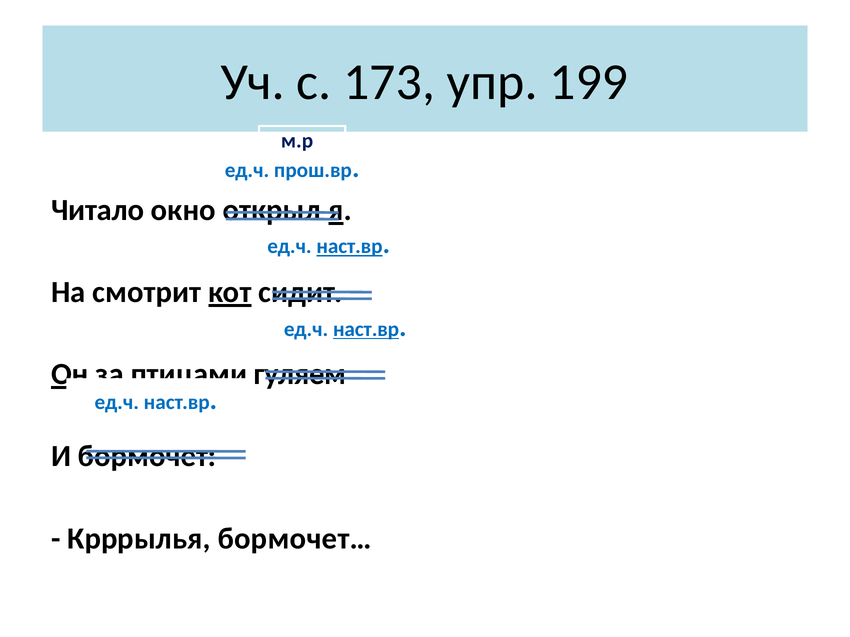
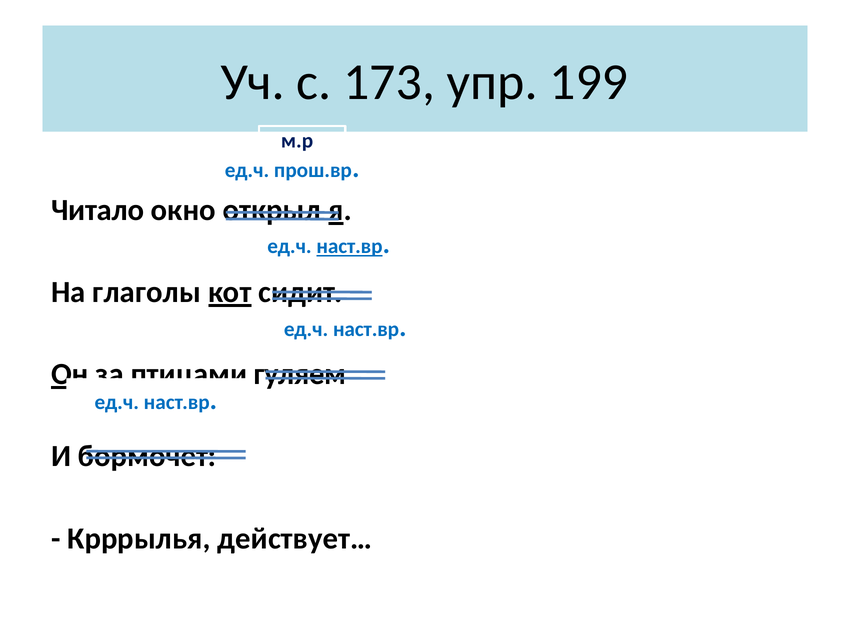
смотрит: смотрит -> глаголы
наст.вр at (366, 330) underline: present -> none
бормочет…: бормочет… -> действует…
